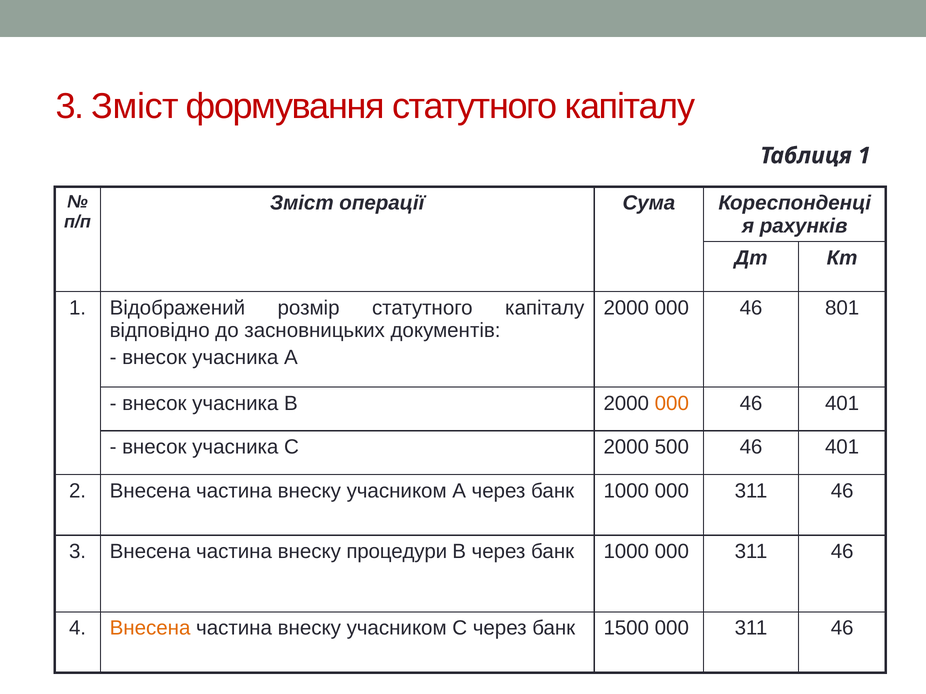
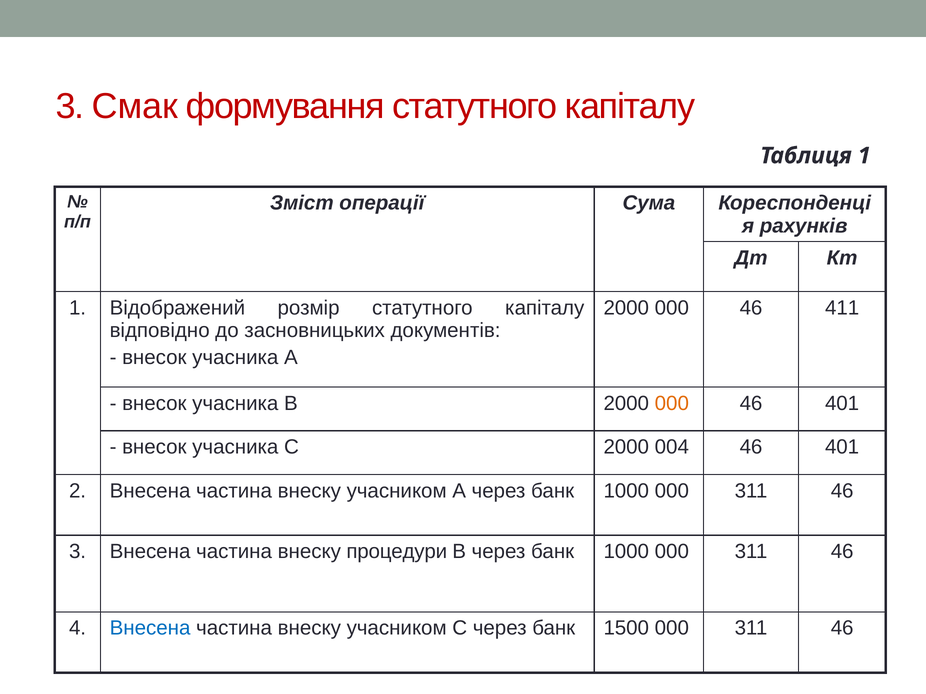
3 Зміст: Зміст -> Смак
801: 801 -> 411
500: 500 -> 004
Внесена at (150, 629) colour: orange -> blue
